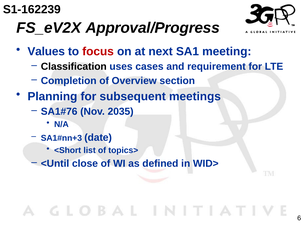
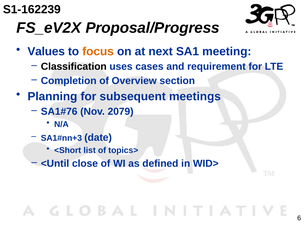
Approval/Progress: Approval/Progress -> Proposal/Progress
focus colour: red -> orange
2035: 2035 -> 2079
